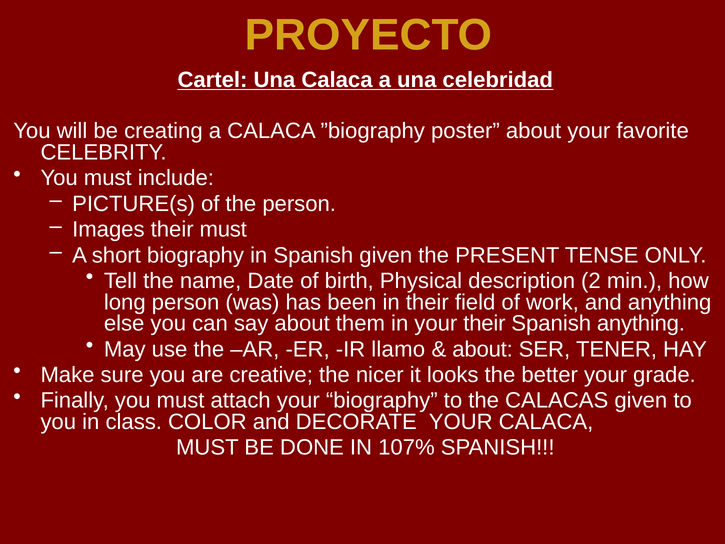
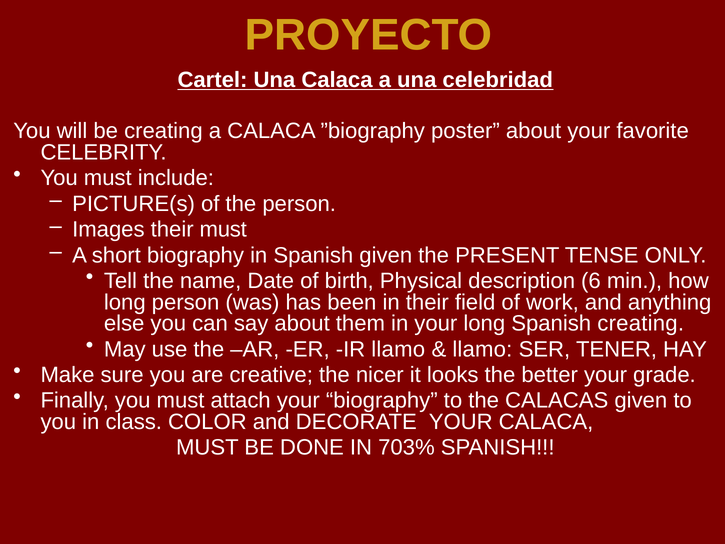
2: 2 -> 6
your their: their -> long
Spanish anything: anything -> creating
about at (483, 349): about -> llamo
107%: 107% -> 703%
